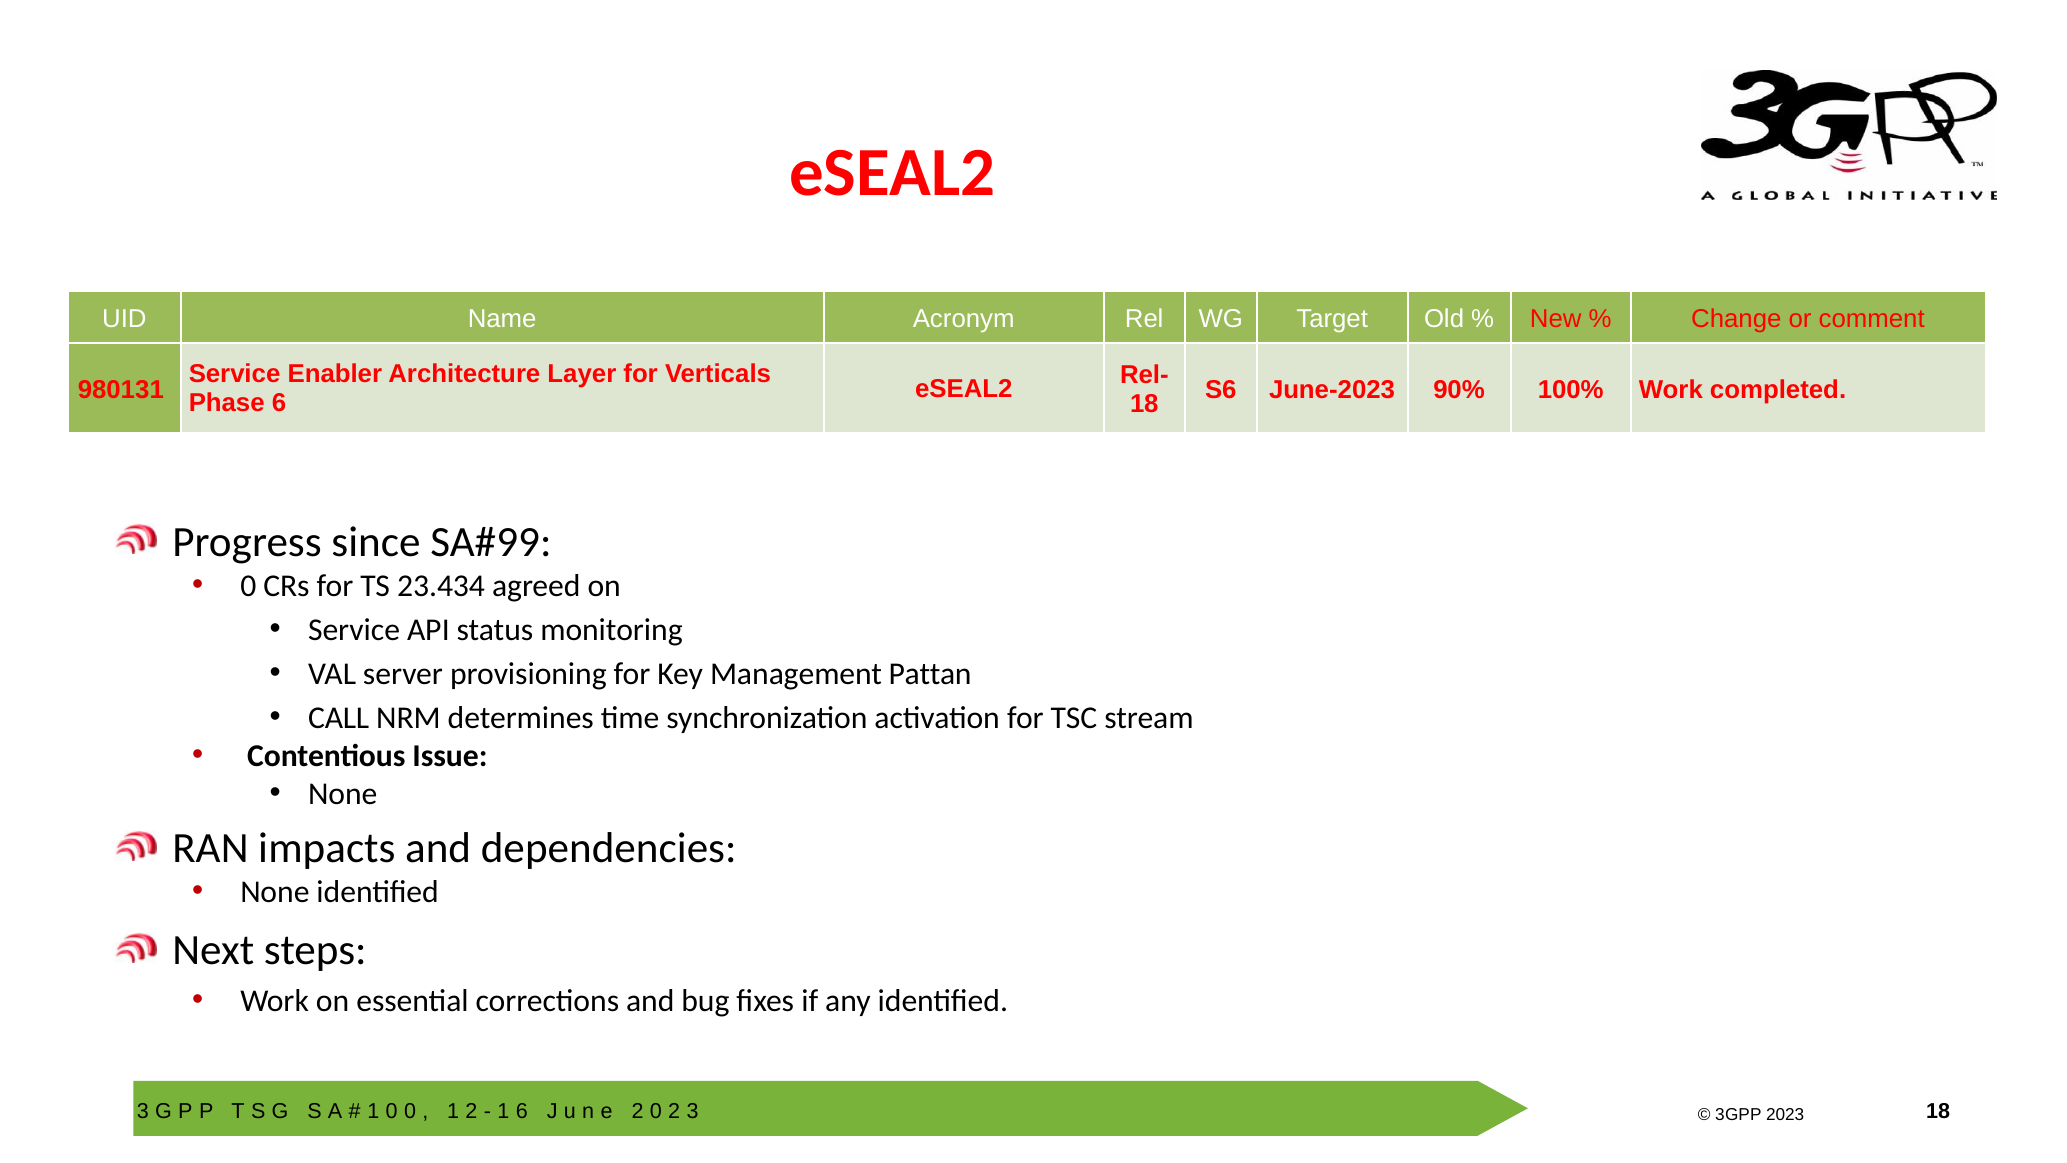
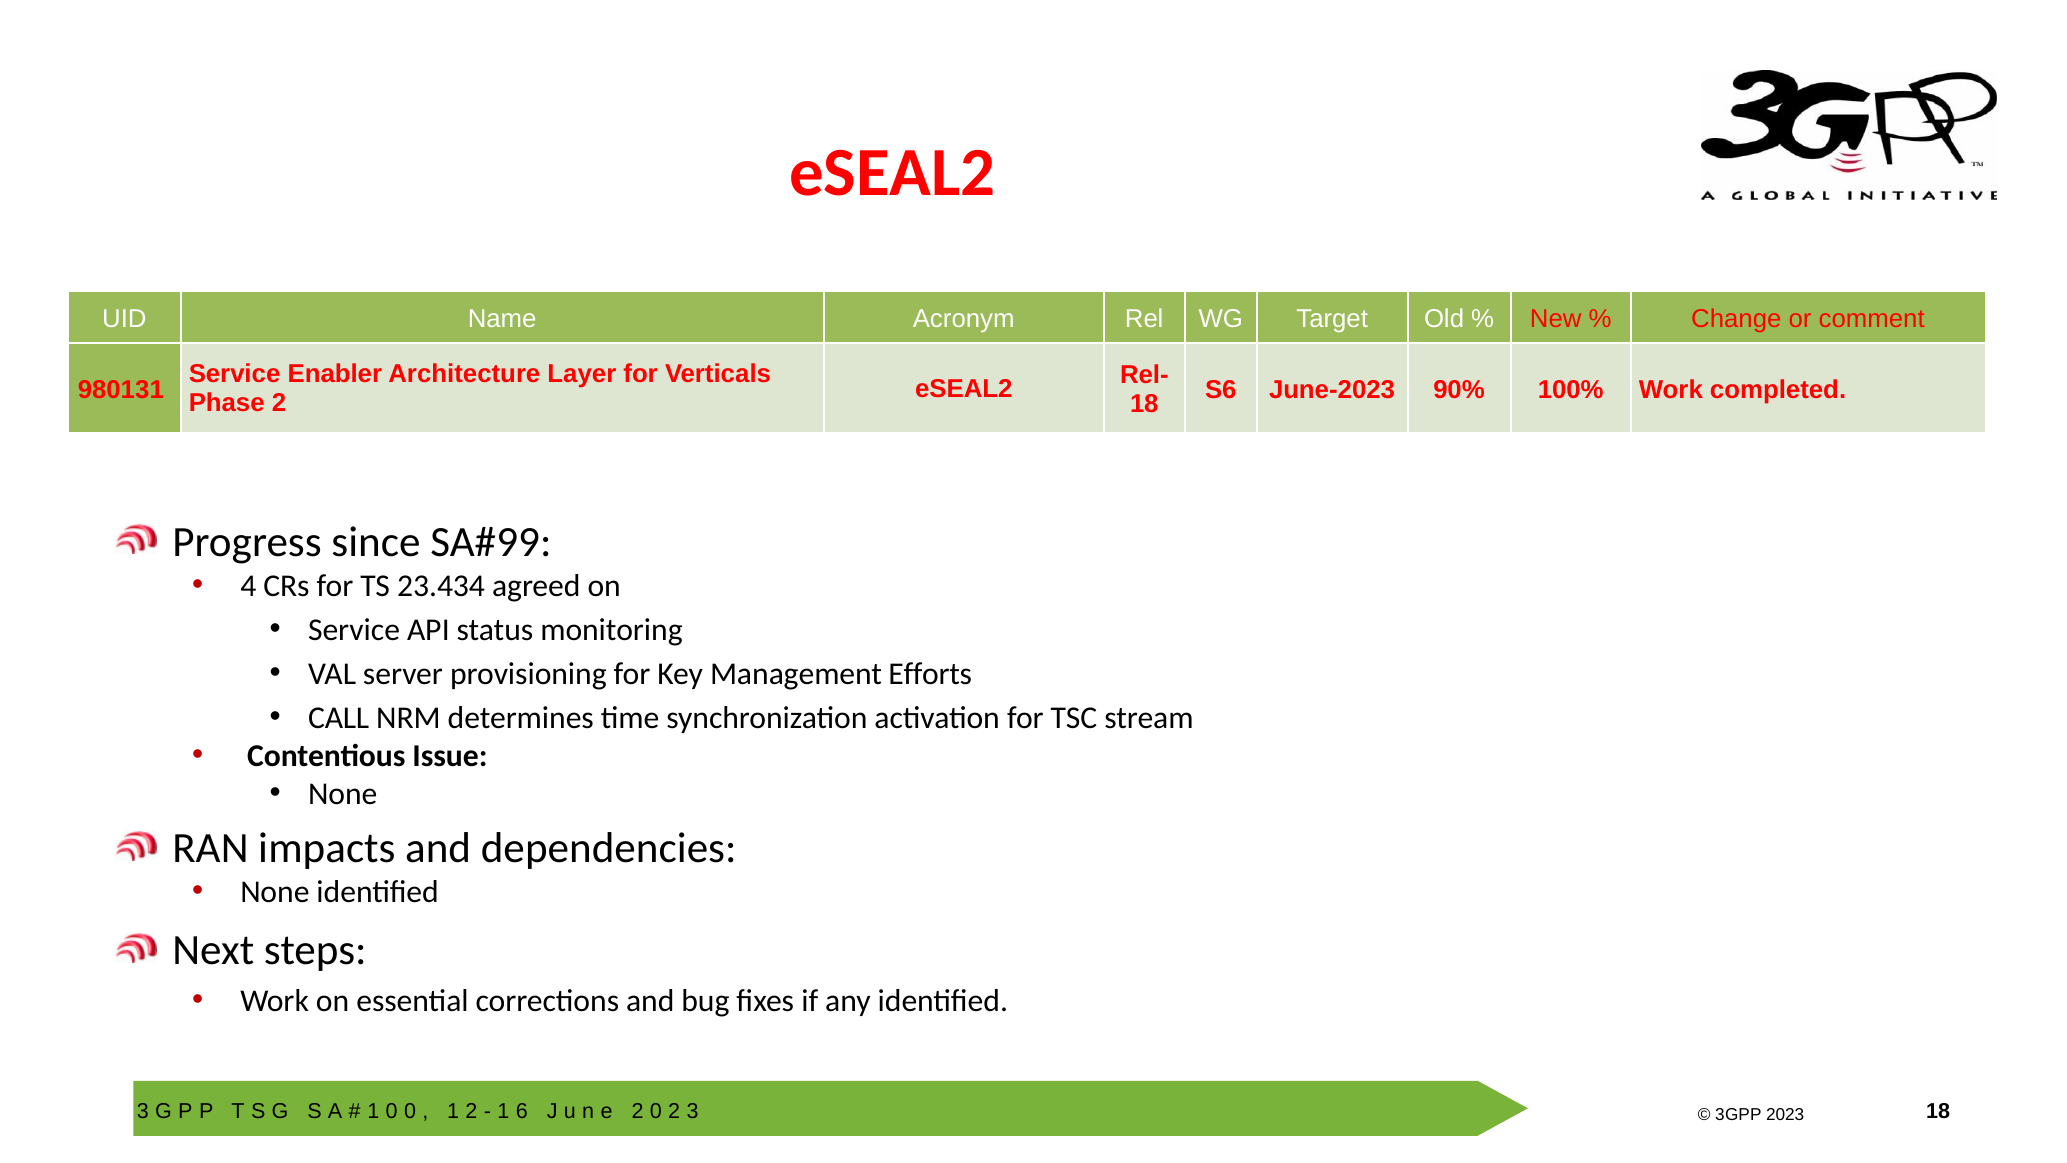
Phase 6: 6 -> 2
0 at (248, 586): 0 -> 4
Pattan: Pattan -> Efforts
